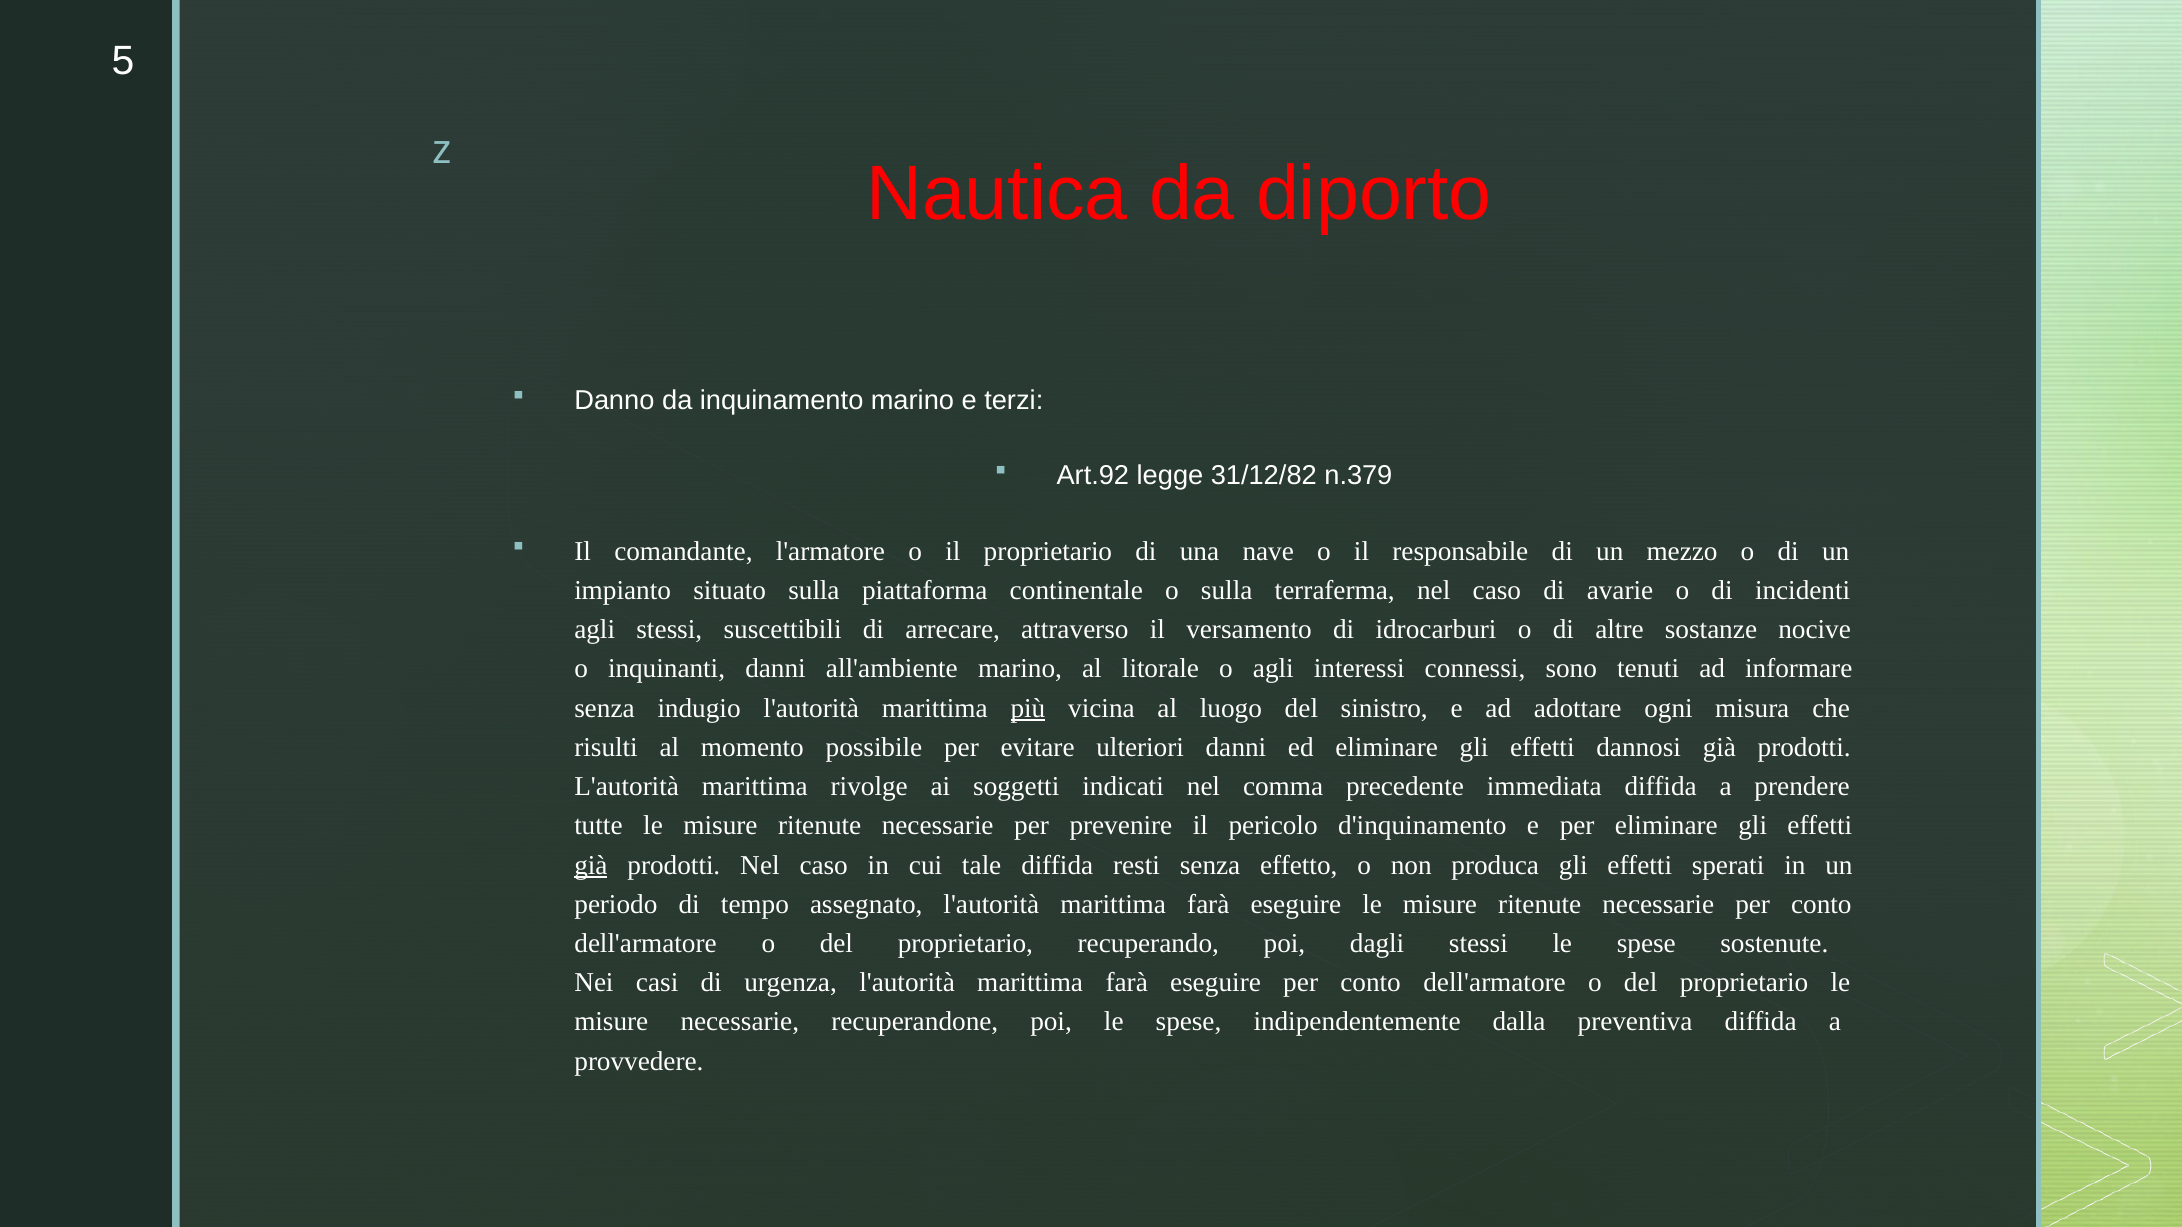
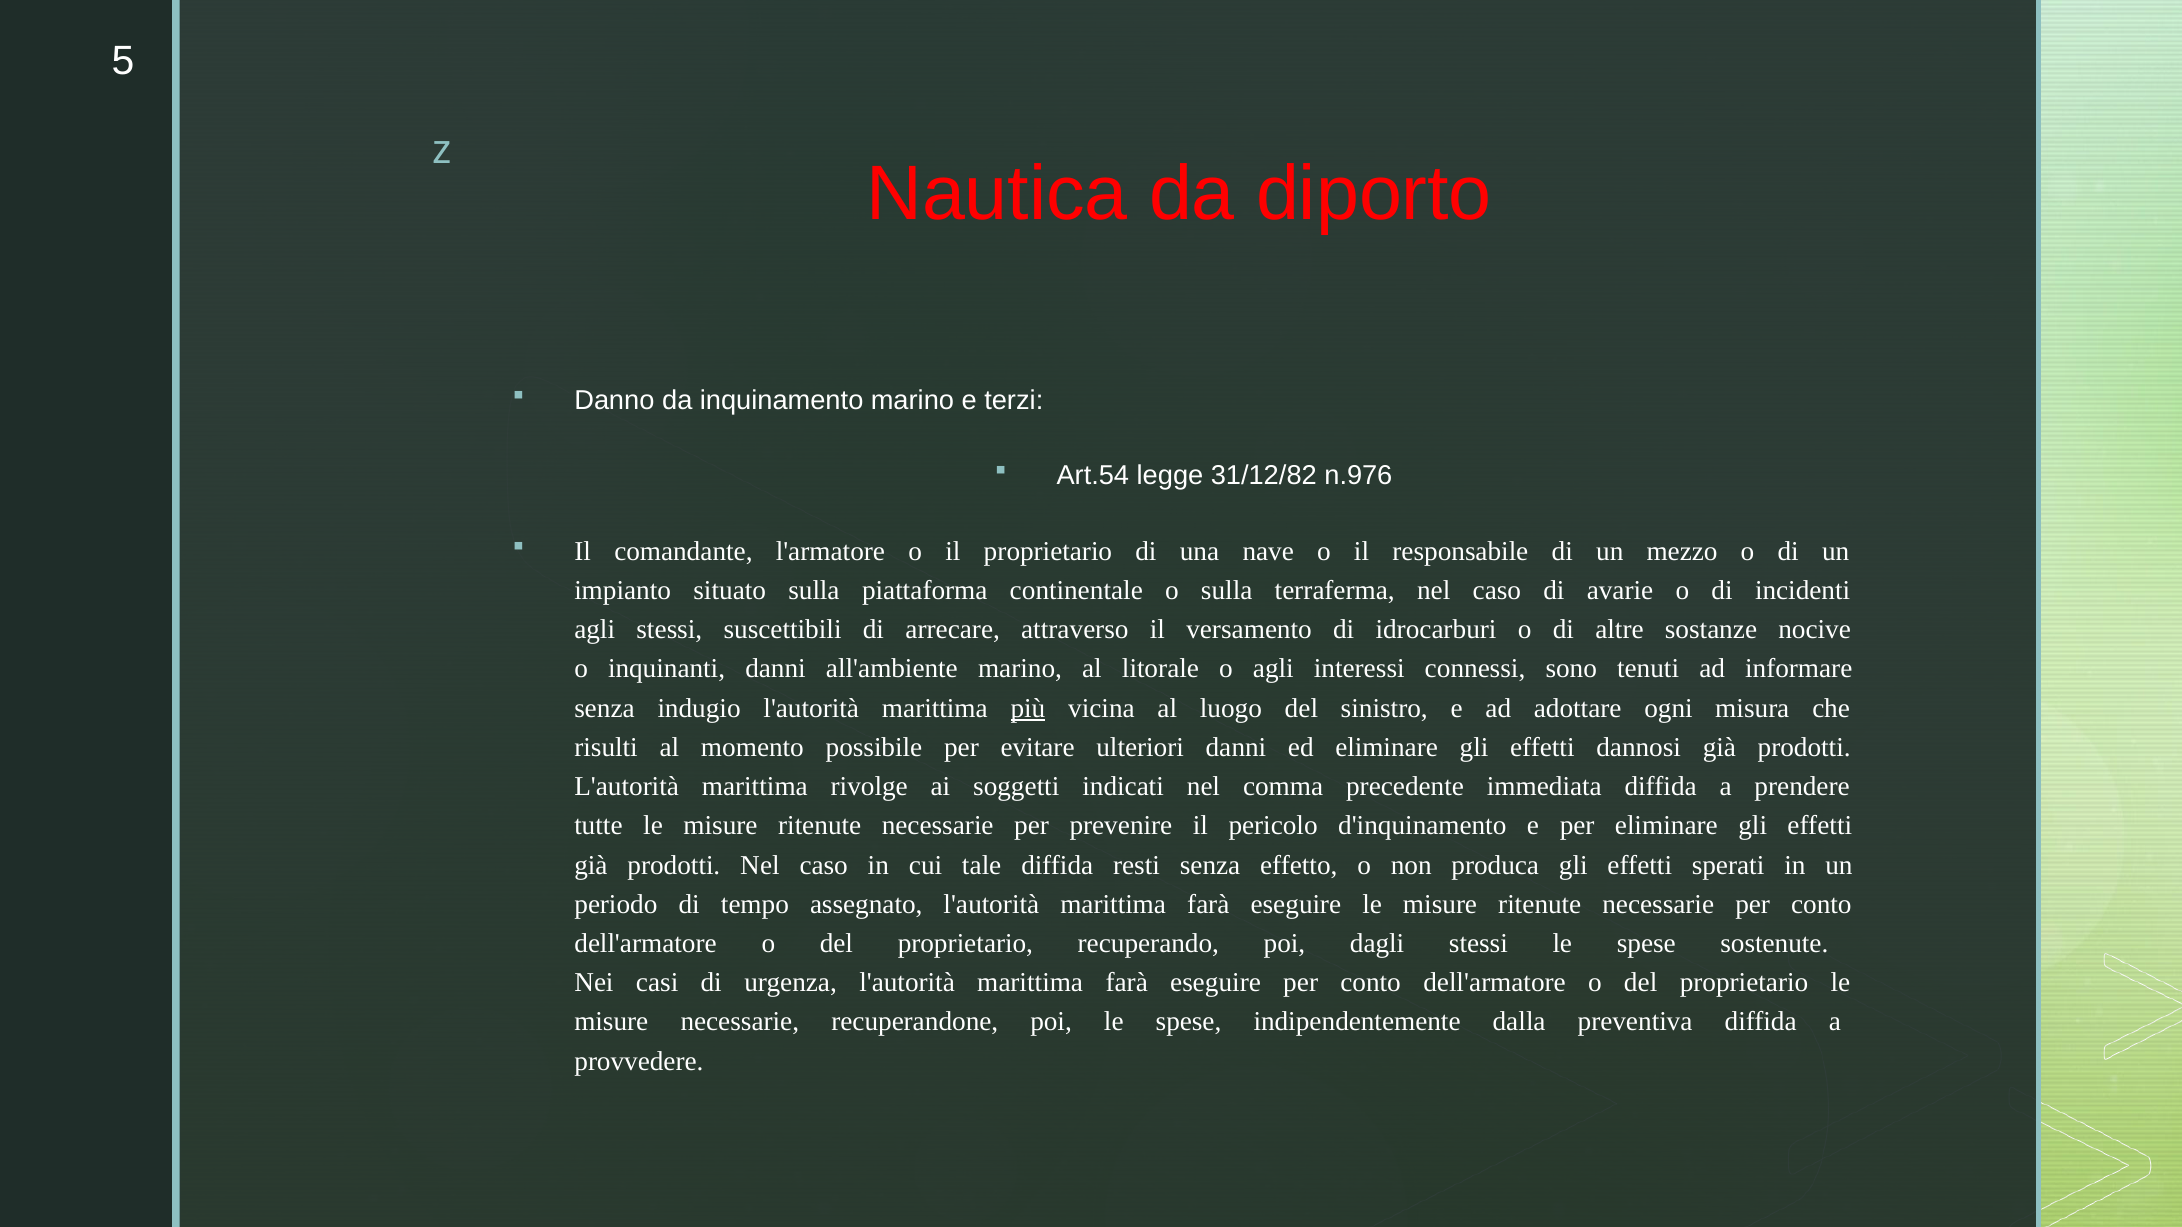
Art.92: Art.92 -> Art.54
n.379: n.379 -> n.976
già at (591, 865) underline: present -> none
